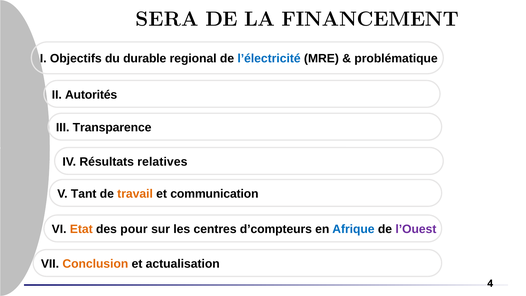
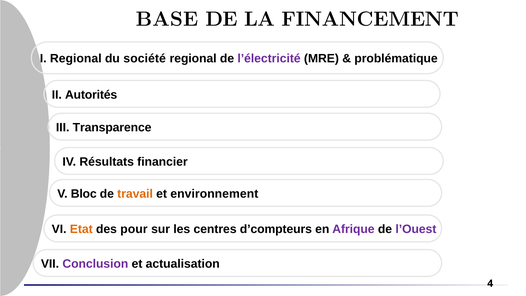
SERA: SERA -> BASE
I Objectifs: Objectifs -> Regional
durable: durable -> société
l’électricité colour: blue -> purple
relatives: relatives -> financier
Tant: Tant -> Bloc
communication: communication -> environnement
Afrique colour: blue -> purple
Conclusion colour: orange -> purple
